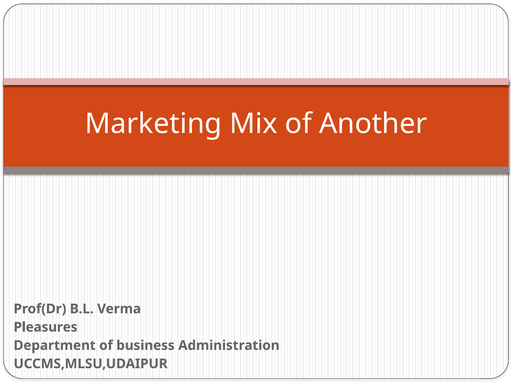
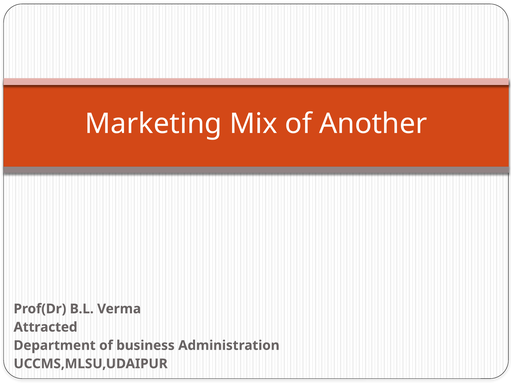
Pleasures: Pleasures -> Attracted
